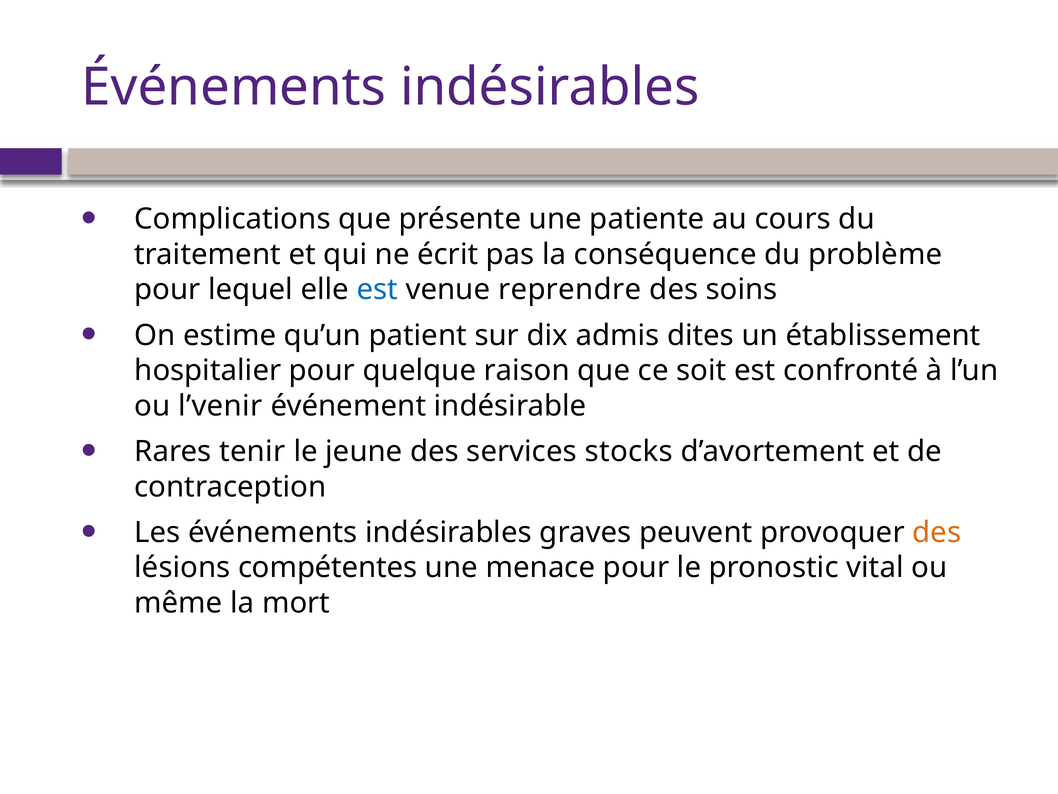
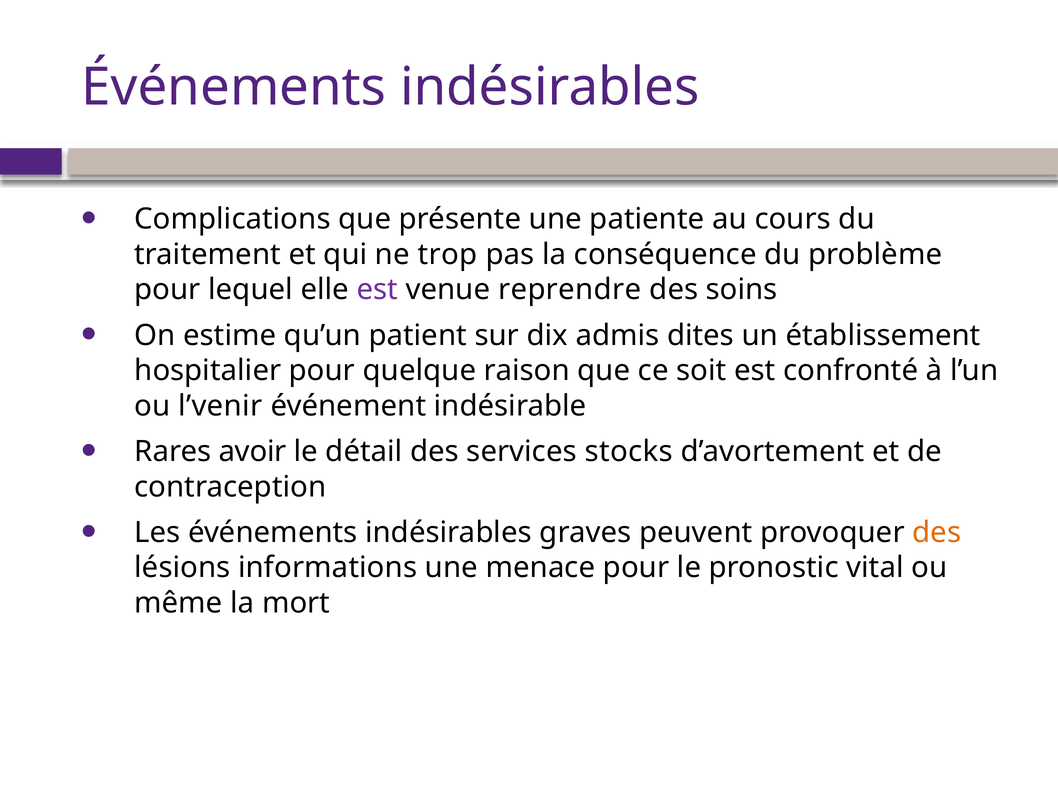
écrit: écrit -> trop
est at (377, 290) colour: blue -> purple
tenir: tenir -> avoir
jeune: jeune -> détail
compétentes: compétentes -> informations
